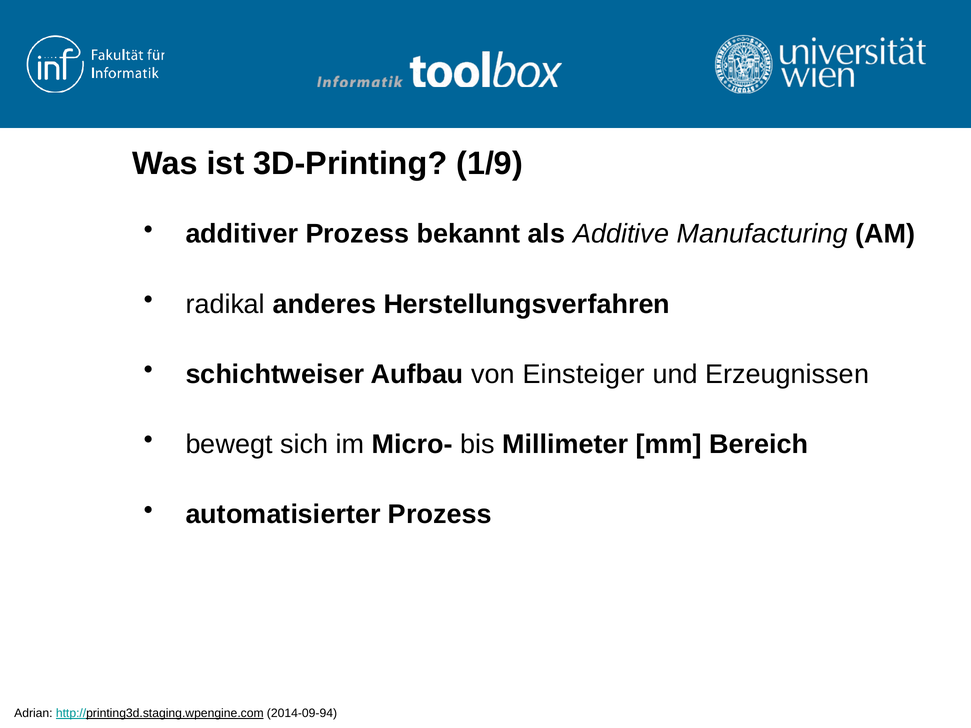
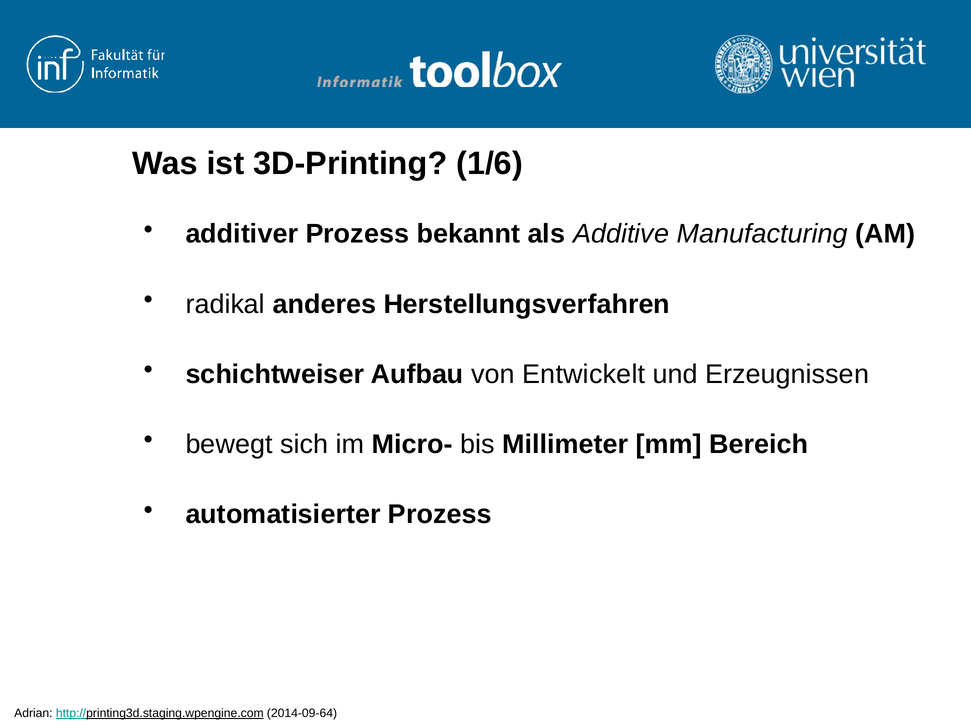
1/9: 1/9 -> 1/6
Einsteiger: Einsteiger -> Entwickelt
2014-09-94: 2014-09-94 -> 2014-09-64
